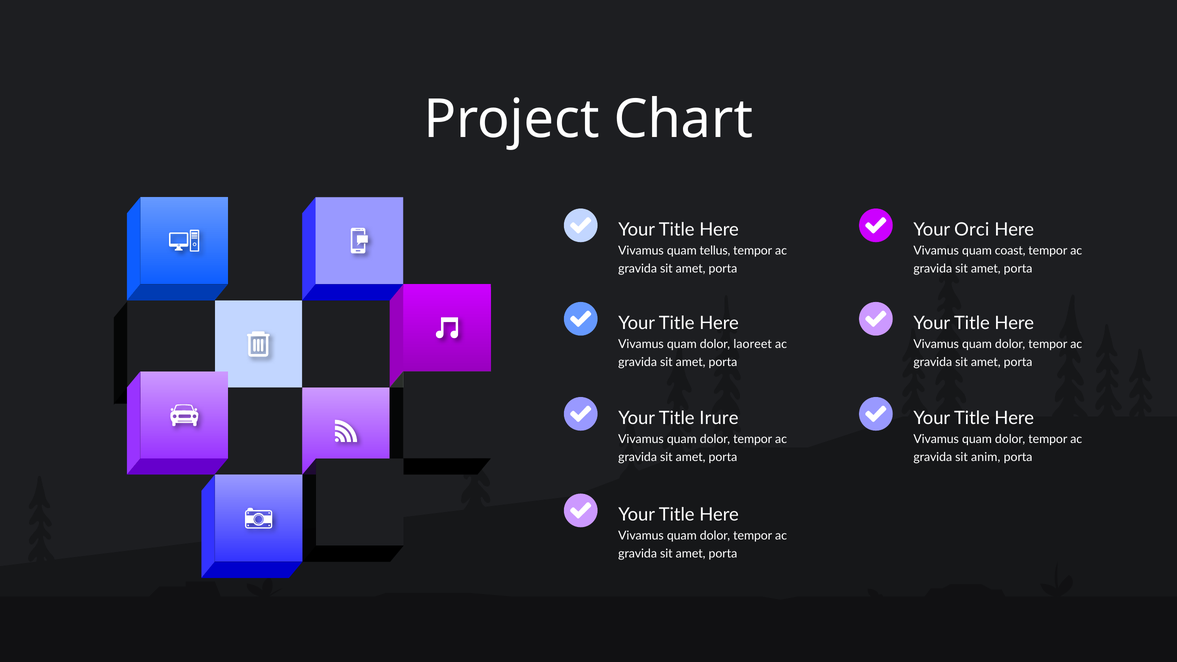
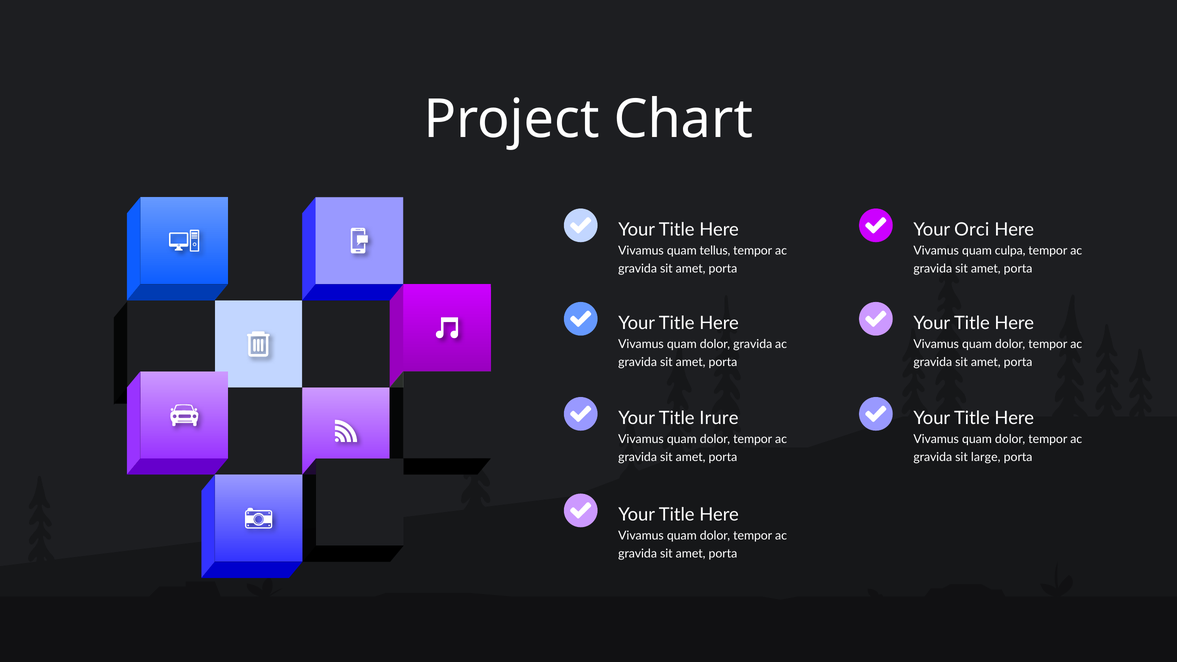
coast: coast -> culpa
dolor laoreet: laoreet -> gravida
anim: anim -> large
